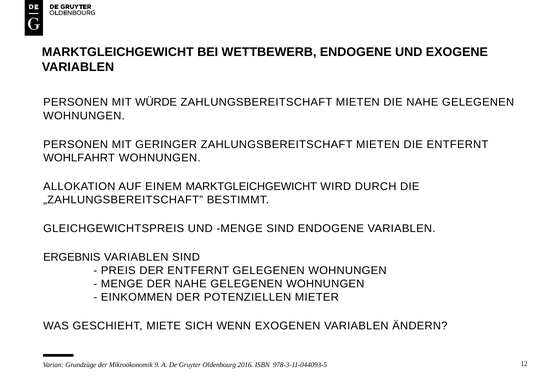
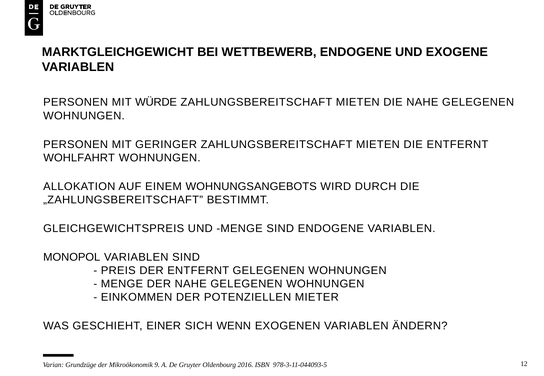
EINEM MARKTGLEICHGEWICHT: MARKTGLEICHGEWICHT -> WOHNUNGSANGEBOTS
ERGEBNIS: ERGEBNIS -> MONOPOL
MIETE: MIETE -> EINER
